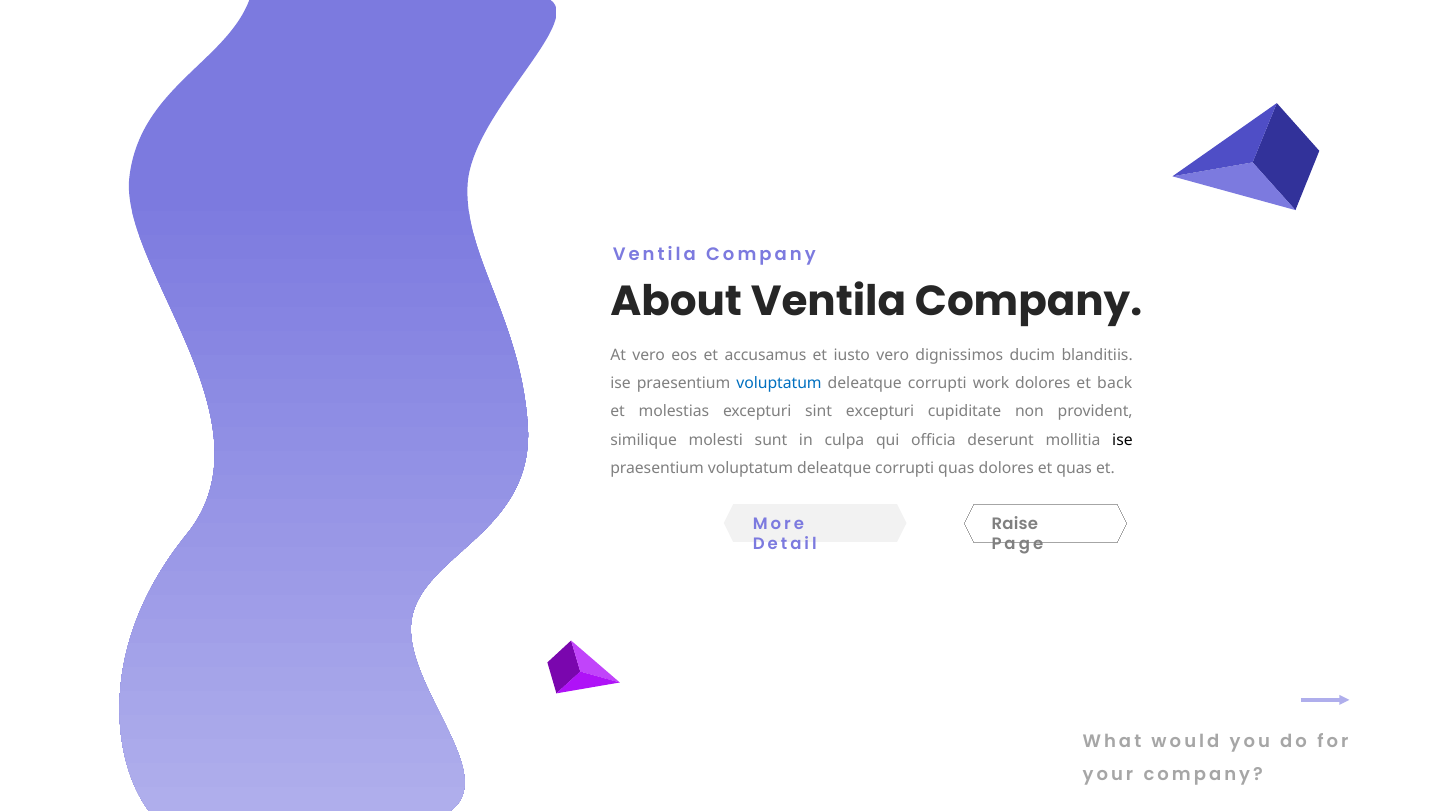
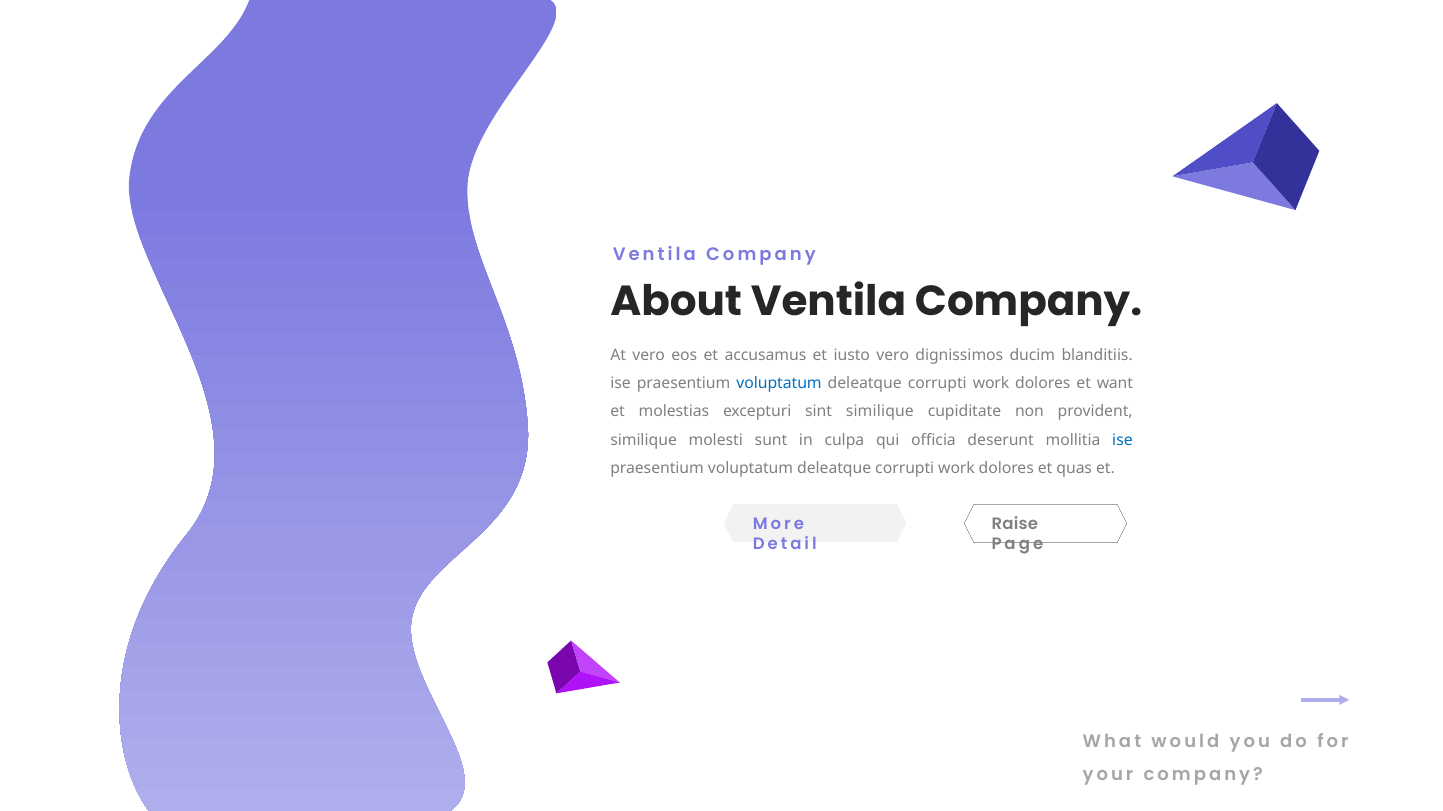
back: back -> want
sint excepturi: excepturi -> similique
ise at (1122, 440) colour: black -> blue
quas at (956, 469): quas -> work
